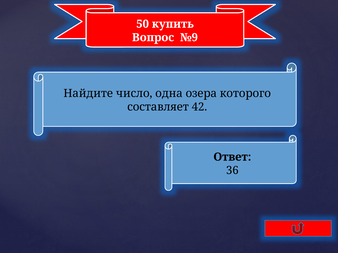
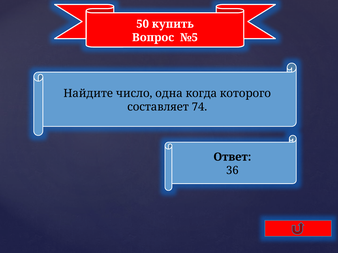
№9: №9 -> №5
озера: озера -> когда
42: 42 -> 74
